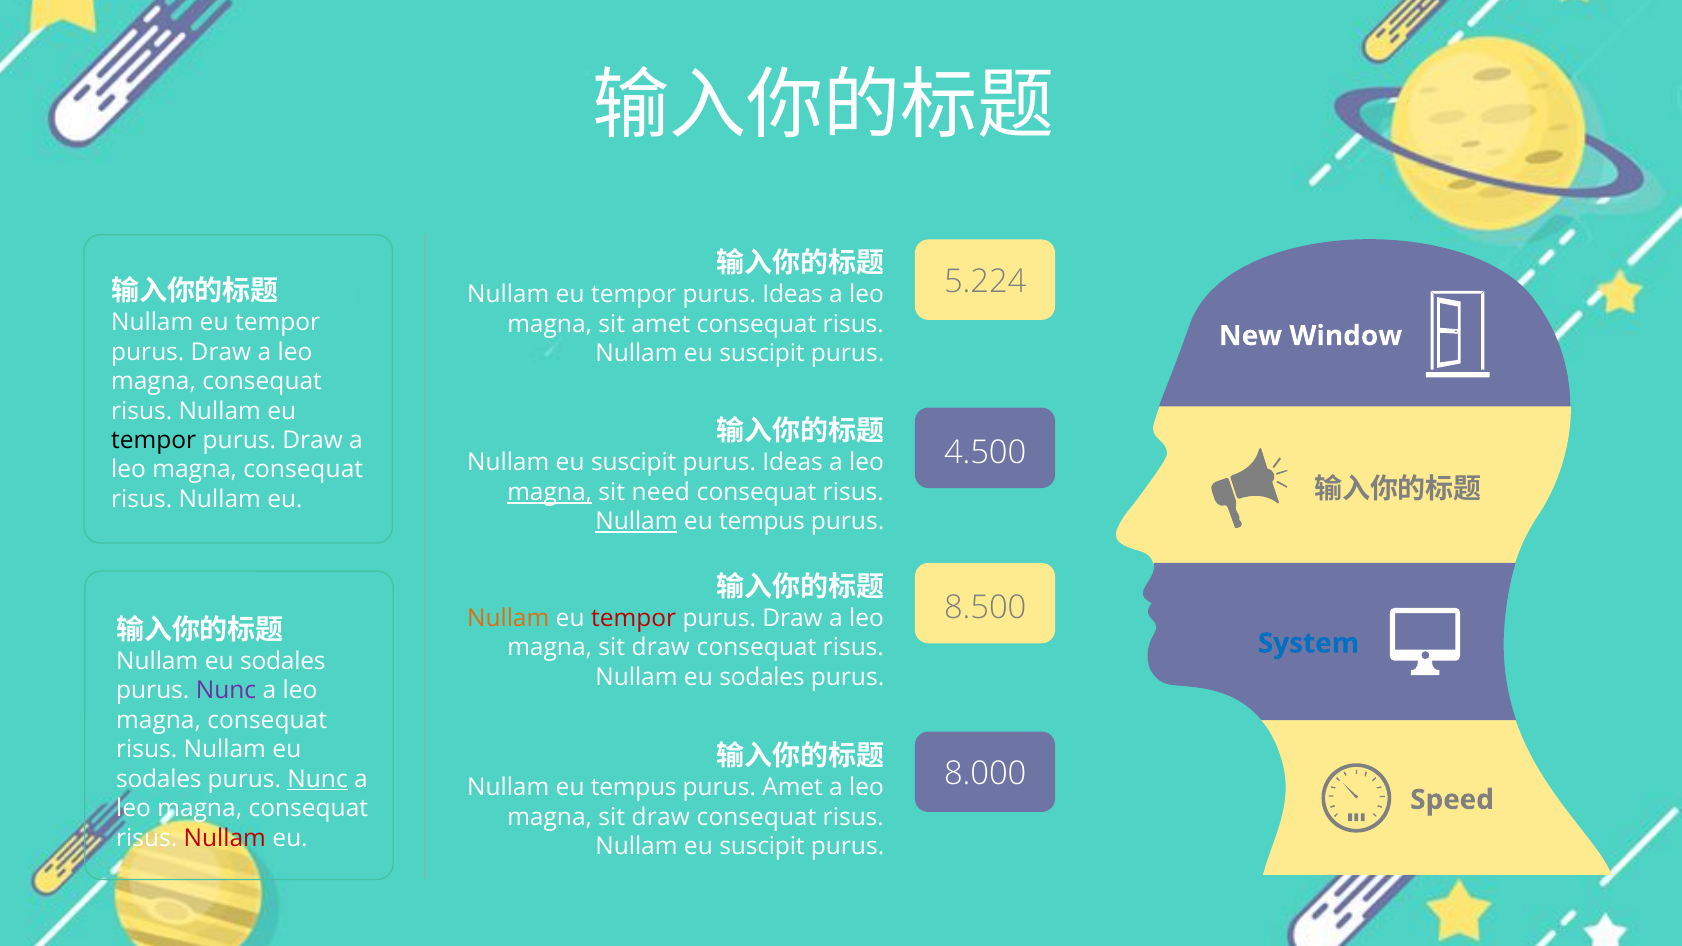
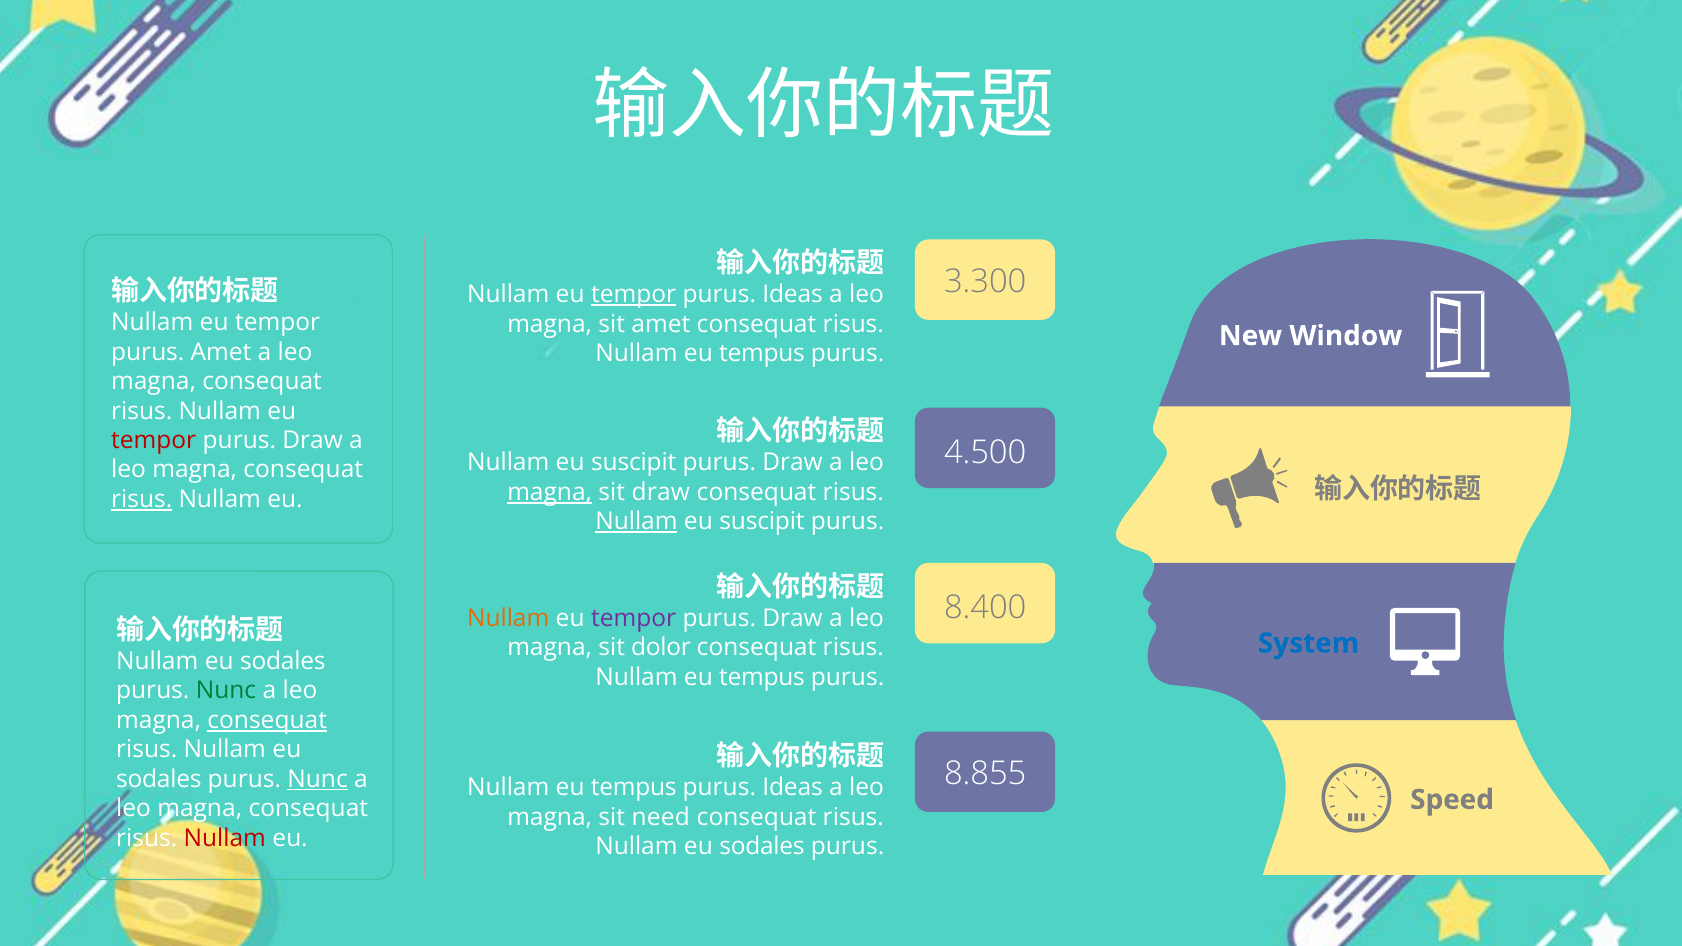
5.224: 5.224 -> 3.300
tempor at (634, 295) underline: none -> present
Draw at (221, 352): Draw -> Amet
suscipit at (762, 354): suscipit -> tempus
tempor at (154, 440) colour: black -> red
Ideas at (793, 463): Ideas -> Draw
sit need: need -> draw
risus at (142, 499) underline: none -> present
tempus at (762, 522): tempus -> suscipit
8.500: 8.500 -> 8.400
tempor at (634, 618) colour: red -> purple
draw at (661, 648): draw -> dolor
sodales at (762, 677): sodales -> tempus
Nunc at (226, 691) colour: purple -> green
consequat at (267, 720) underline: none -> present
8.000: 8.000 -> 8.855
Amet at (793, 788): Amet -> Ideas
draw at (661, 817): draw -> need
suscipit at (762, 847): suscipit -> sodales
